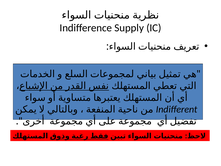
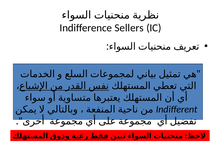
Supply: Supply -> Sellers
